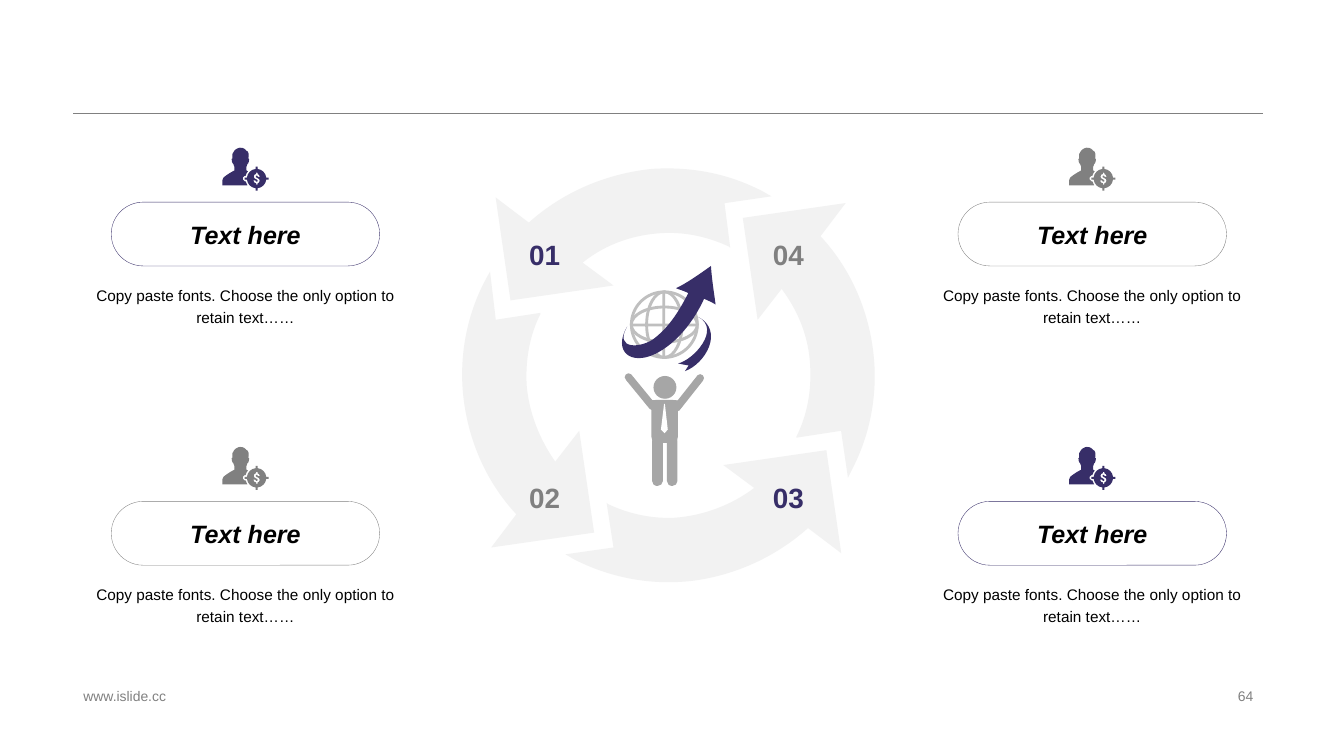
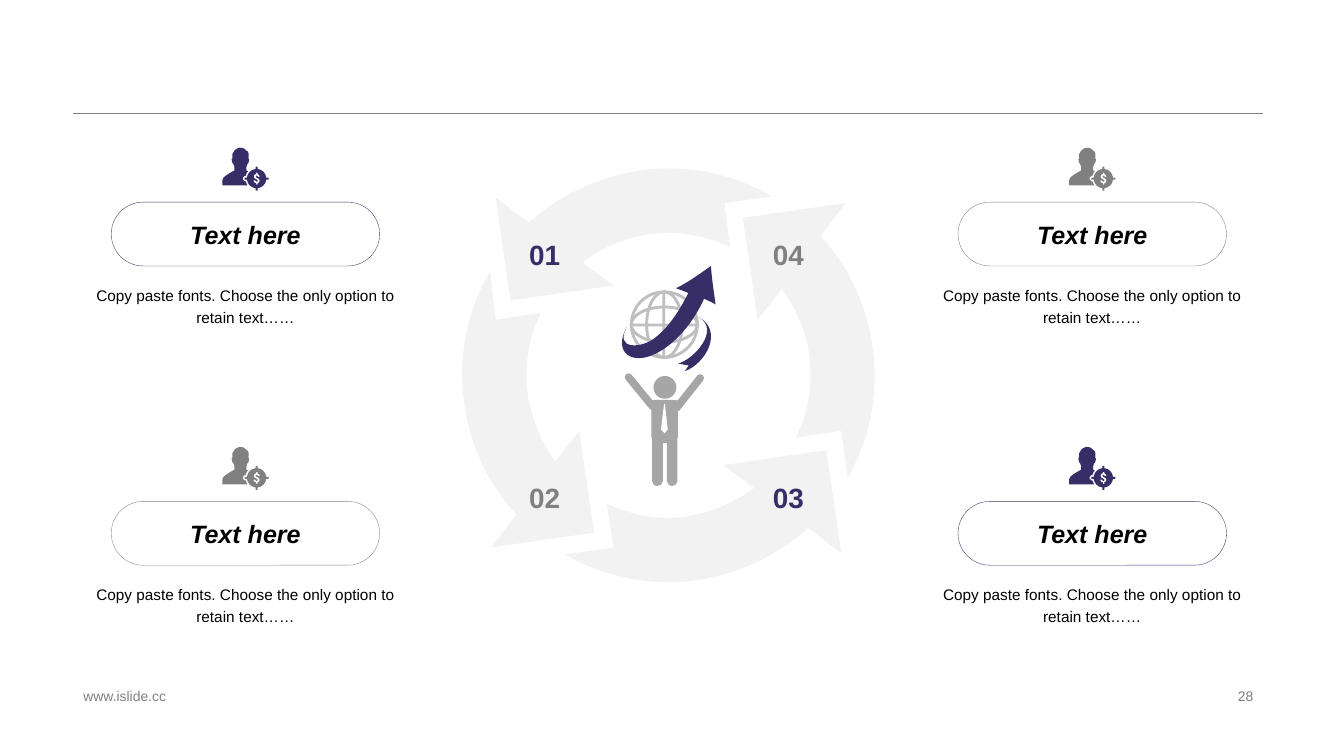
64: 64 -> 28
